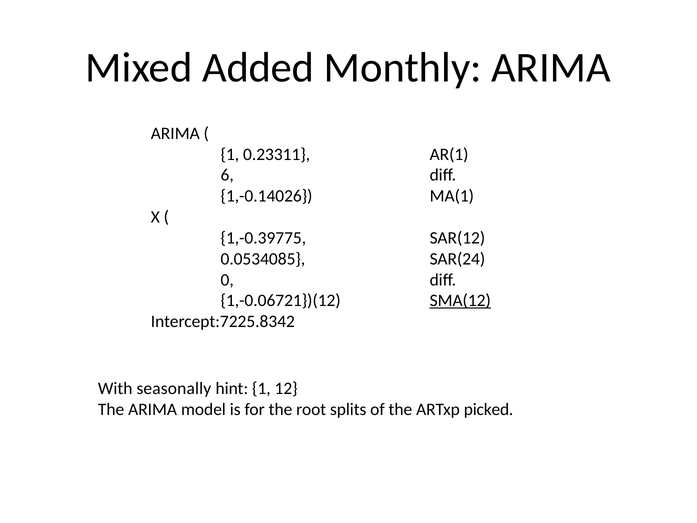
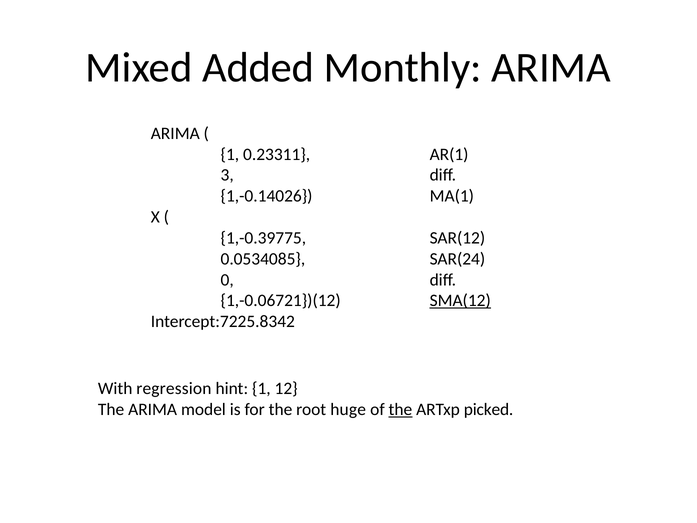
6: 6 -> 3
seasonally: seasonally -> regression
splits: splits -> huge
the at (400, 409) underline: none -> present
